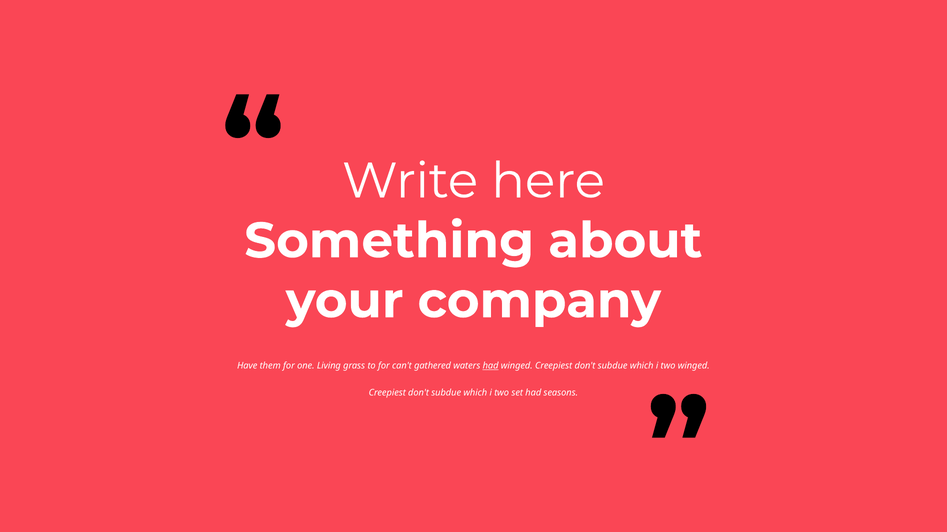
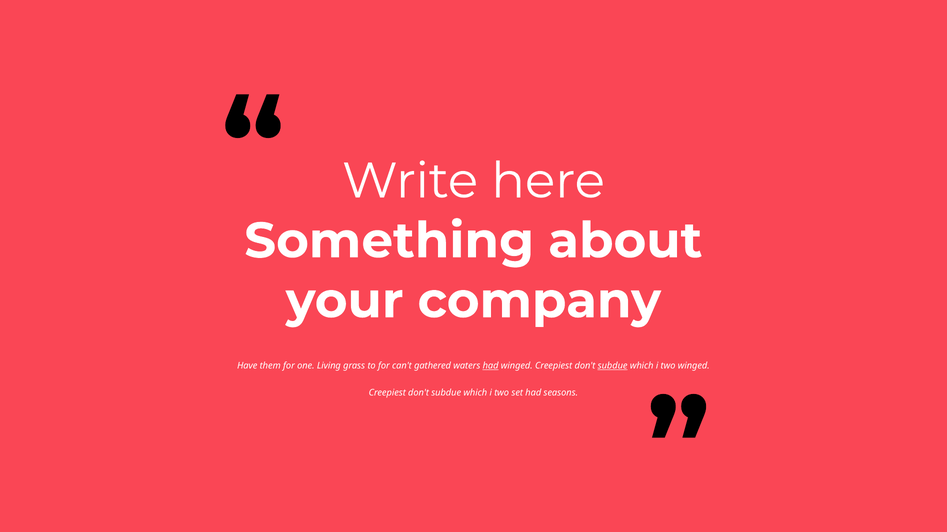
subdue at (613, 366) underline: none -> present
